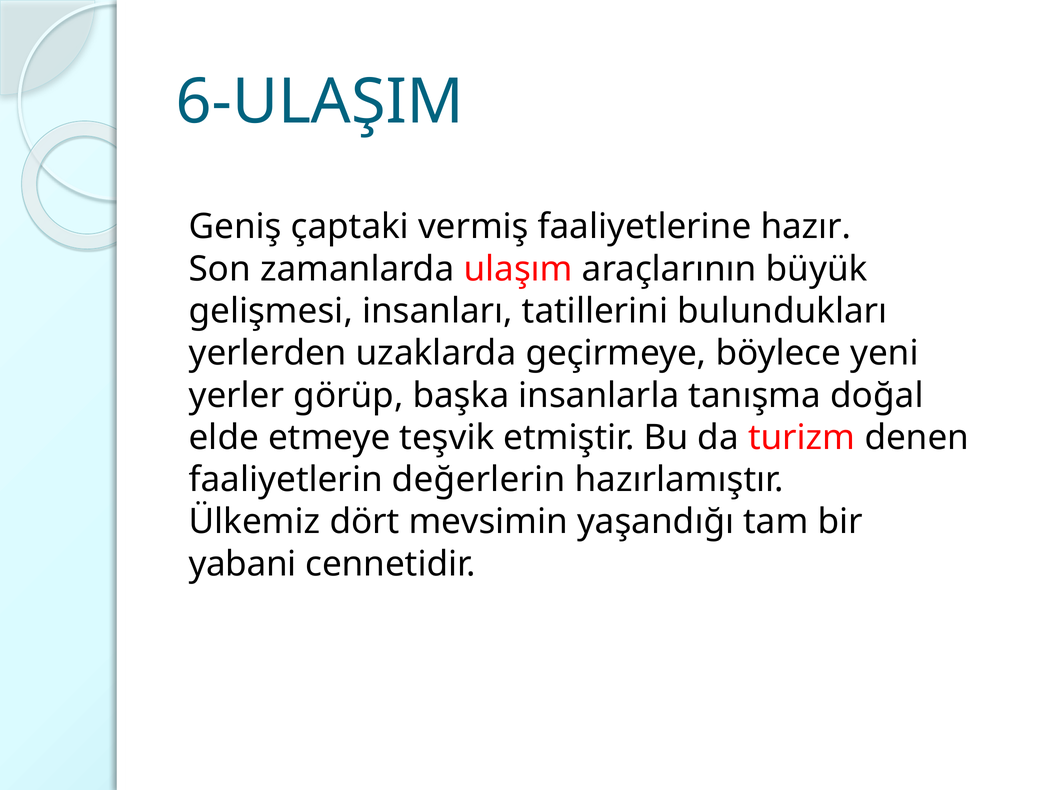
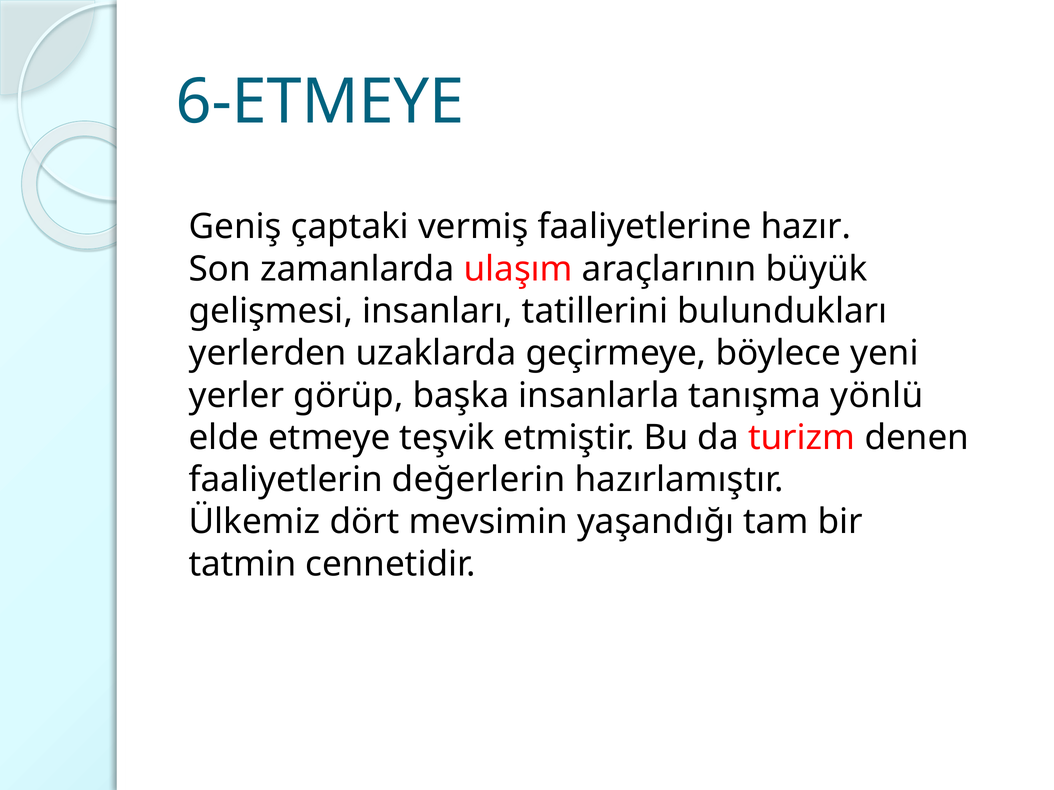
6-ULAŞIM: 6-ULAŞIM -> 6-ETMEYE
doğal: doğal -> yönlü
yabani: yabani -> tatmin
